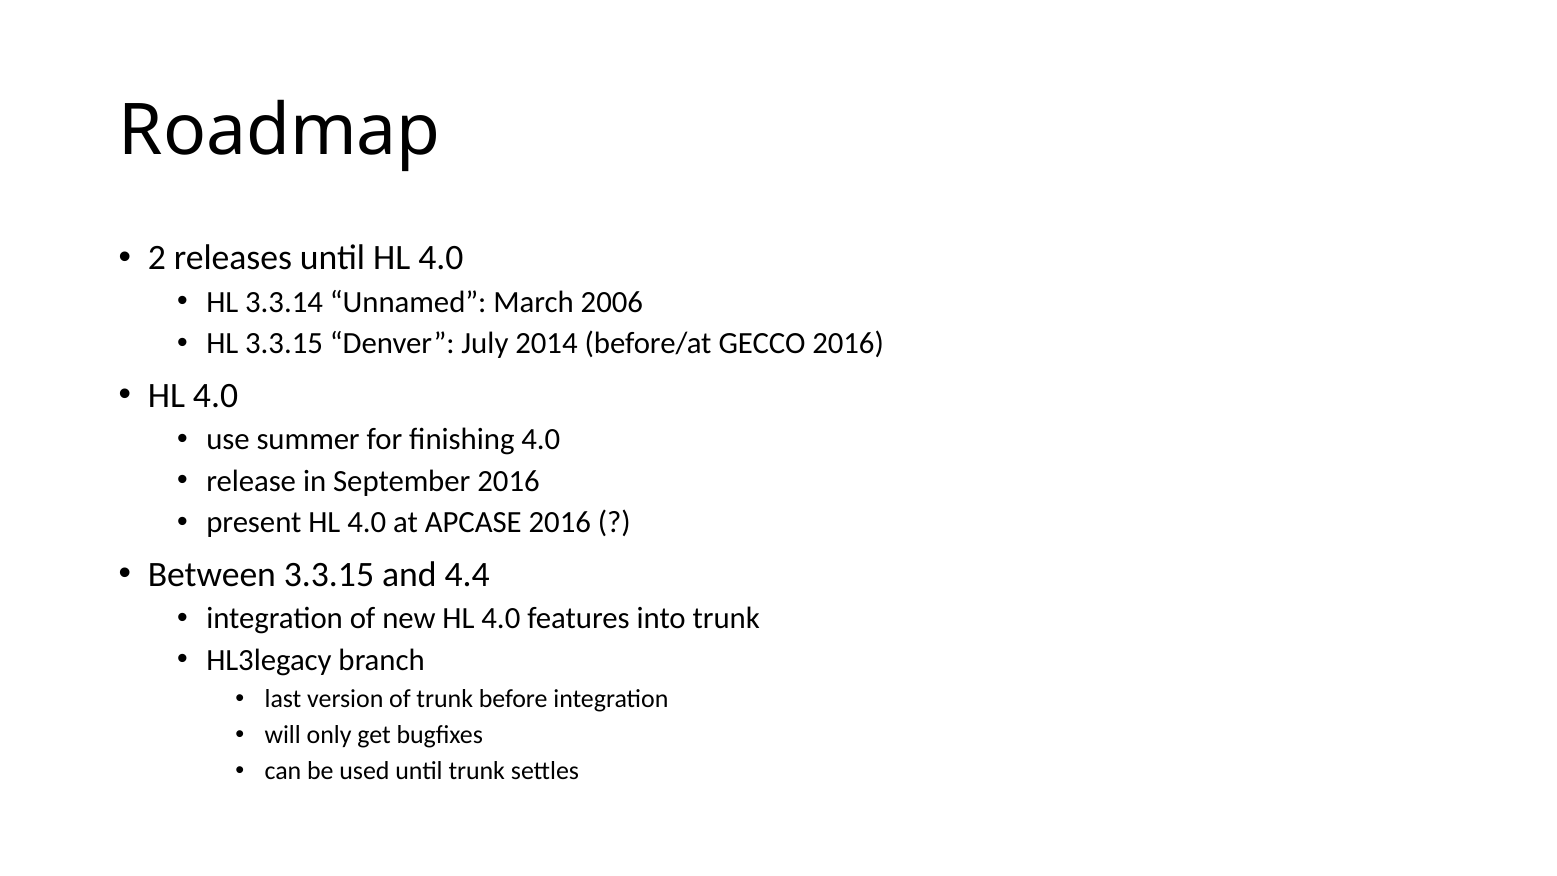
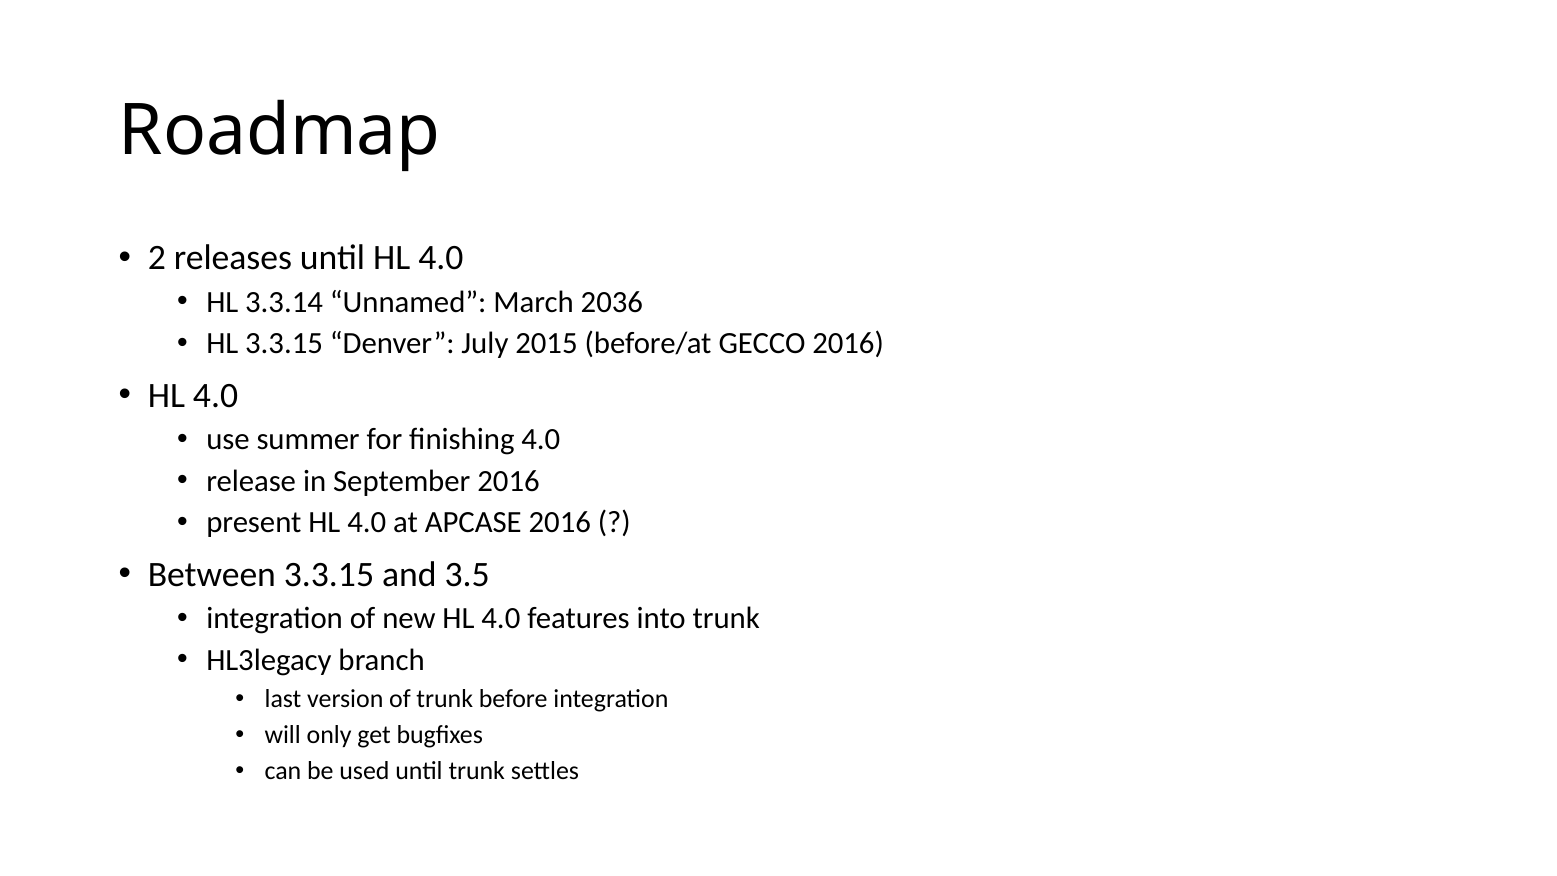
2006: 2006 -> 2036
2014: 2014 -> 2015
4.4: 4.4 -> 3.5
